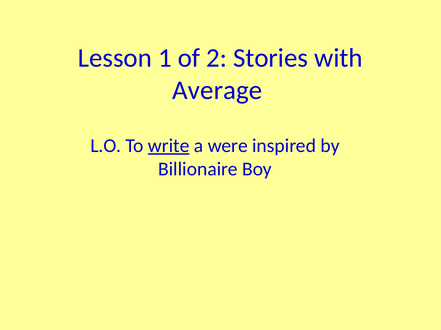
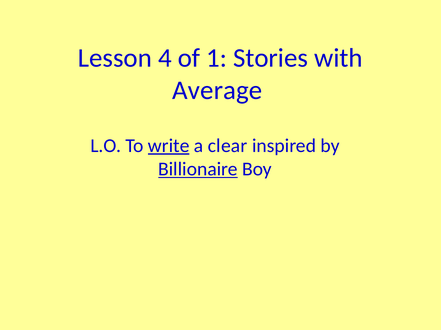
1: 1 -> 4
2: 2 -> 1
were: were -> clear
Billionaire underline: none -> present
